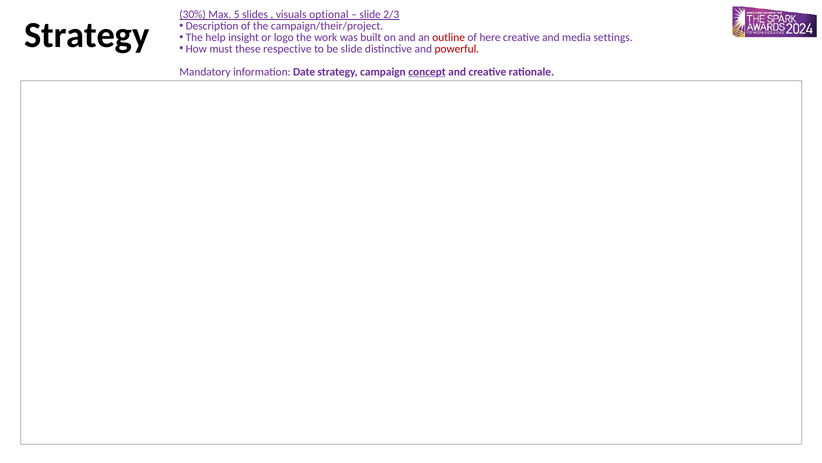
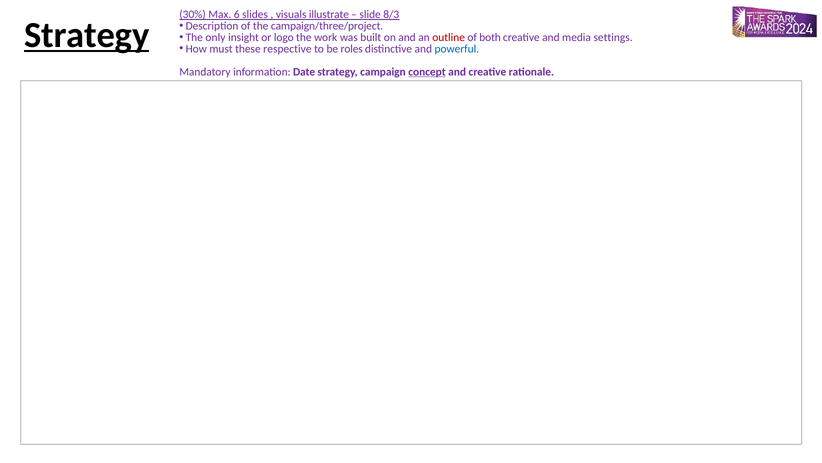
5: 5 -> 6
optional: optional -> illustrate
2/3: 2/3 -> 8/3
campaign/their/project: campaign/their/project -> campaign/three/project
Strategy at (87, 35) underline: none -> present
help: help -> only
here: here -> both
be slide: slide -> roles
powerful colour: red -> blue
